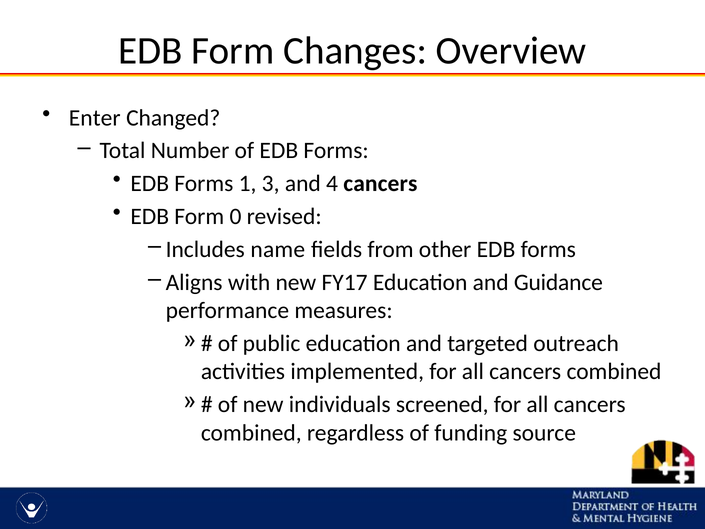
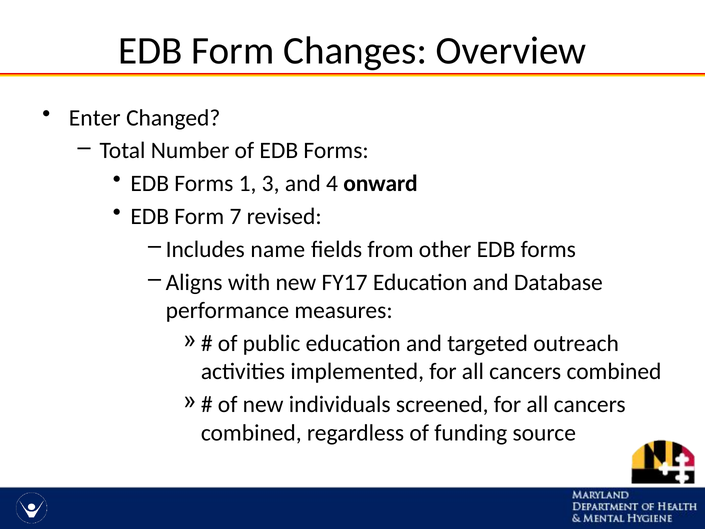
4 cancers: cancers -> onward
0: 0 -> 7
Guidance: Guidance -> Database
